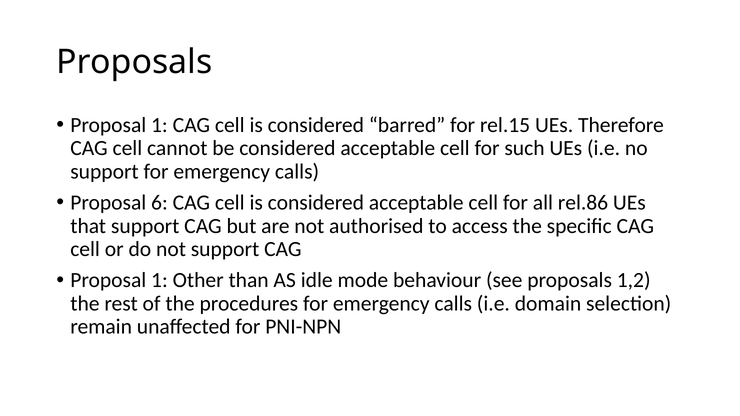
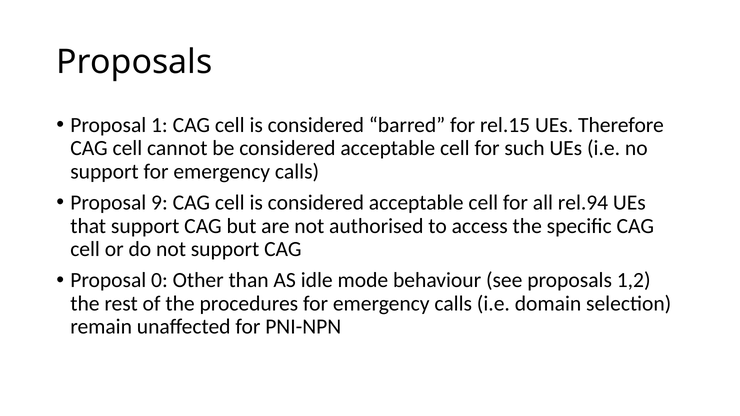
6: 6 -> 9
rel.86: rel.86 -> rel.94
1 at (159, 280): 1 -> 0
